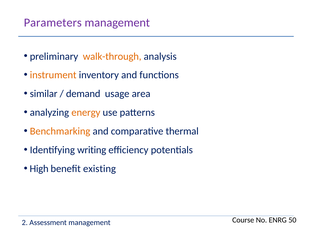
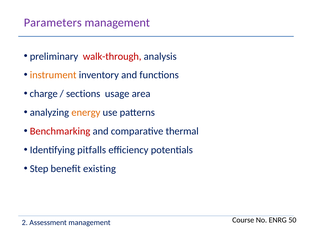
walk-through colour: orange -> red
similar: similar -> charge
demand: demand -> sections
Benchmarking colour: orange -> red
writing: writing -> pitfalls
High: High -> Step
